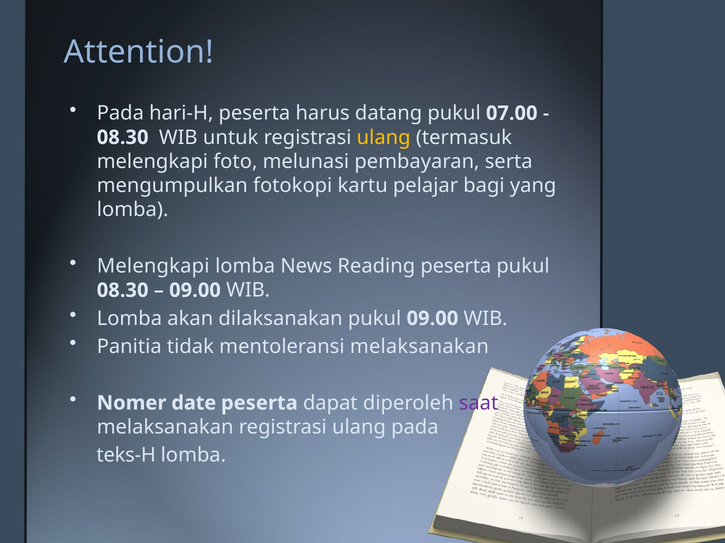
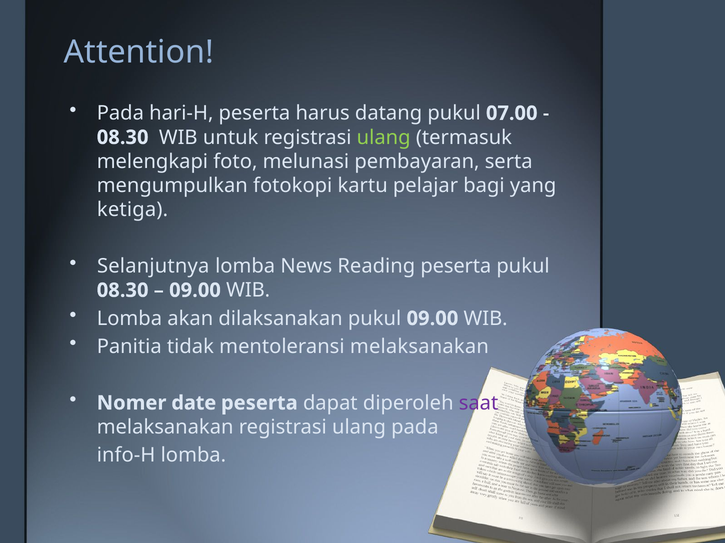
ulang at (384, 138) colour: yellow -> light green
lomba at (133, 210): lomba -> ketiga
Melengkapi at (153, 267): Melengkapi -> Selanjutnya
teks-H: teks-H -> info-H
